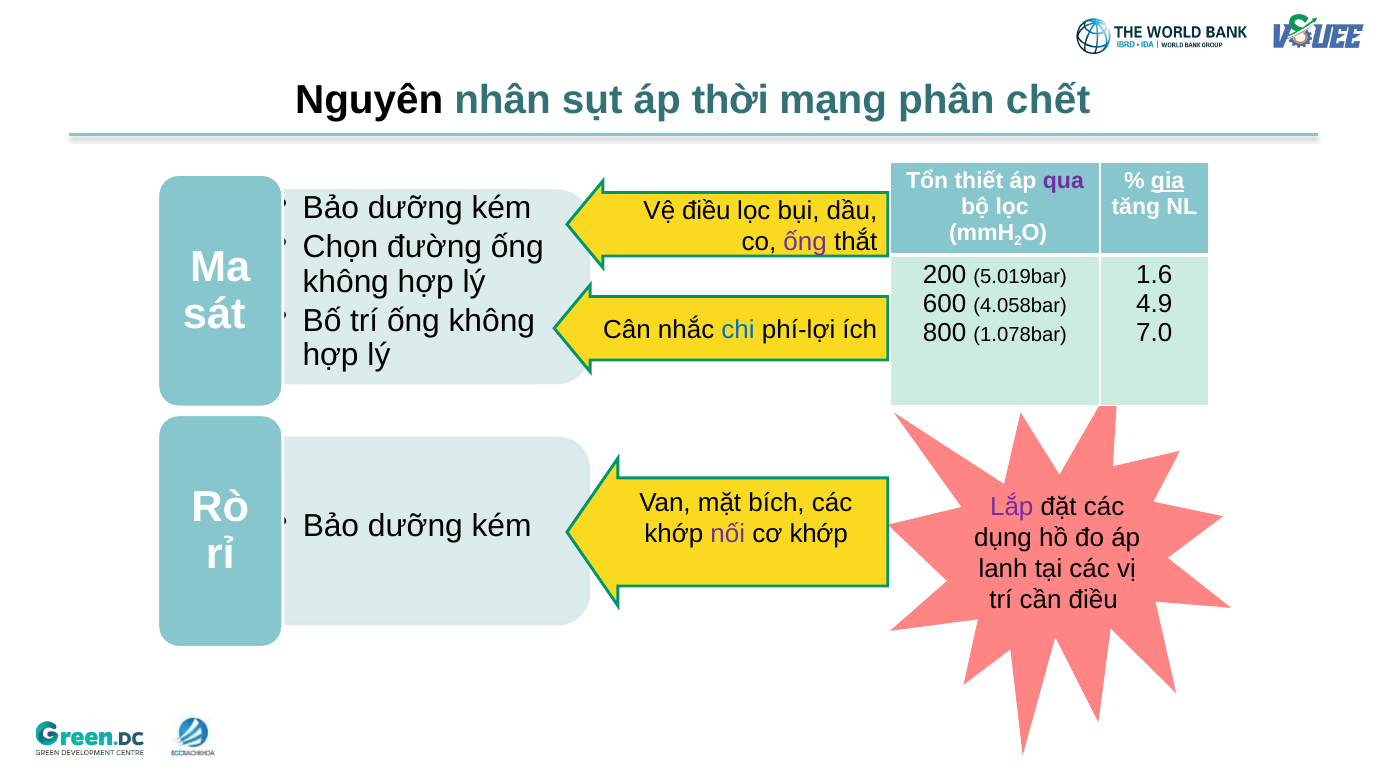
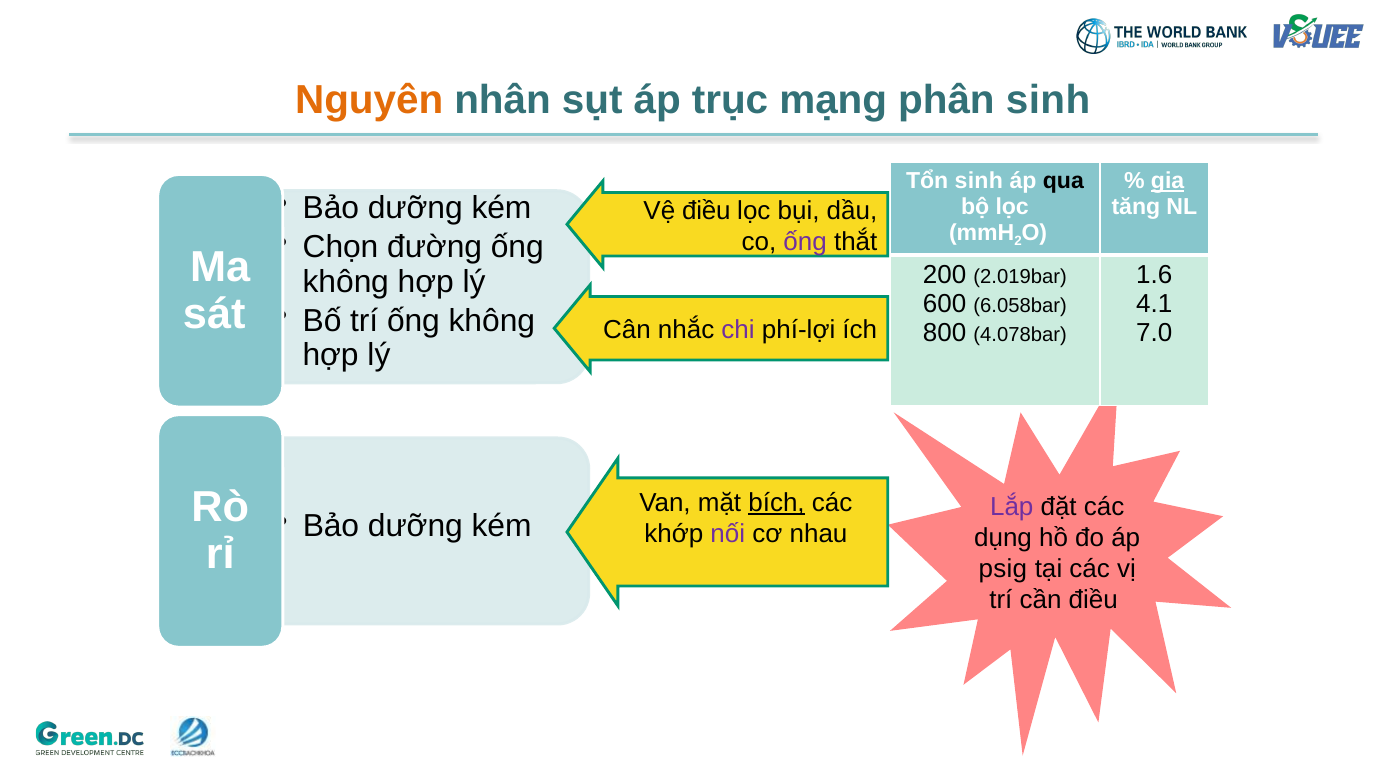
Nguyên colour: black -> orange
thời: thời -> trục
phân chết: chết -> sinh
Tổn thiết: thiết -> sinh
qua colour: purple -> black
5.019bar: 5.019bar -> 2.019bar
4.058bar: 4.058bar -> 6.058bar
4.9: 4.9 -> 4.1
chi colour: blue -> purple
1.078bar: 1.078bar -> 4.078bar
bích underline: none -> present
cơ khớp: khớp -> nhau
lanh: lanh -> psig
